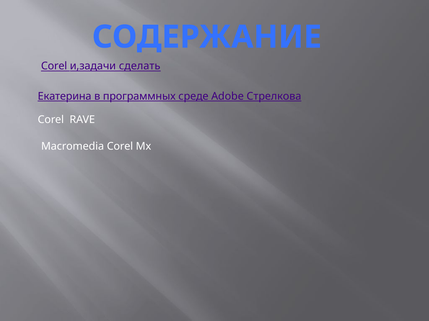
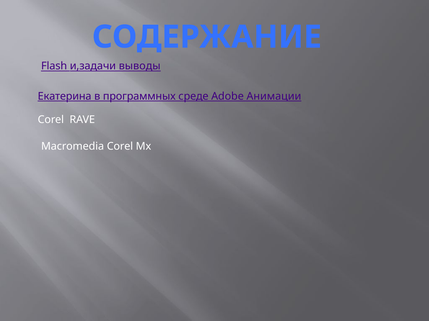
Corel at (54, 66): Corel -> Flash
сделать: сделать -> выводы
Стрелкова: Стрелкова -> Анимации
